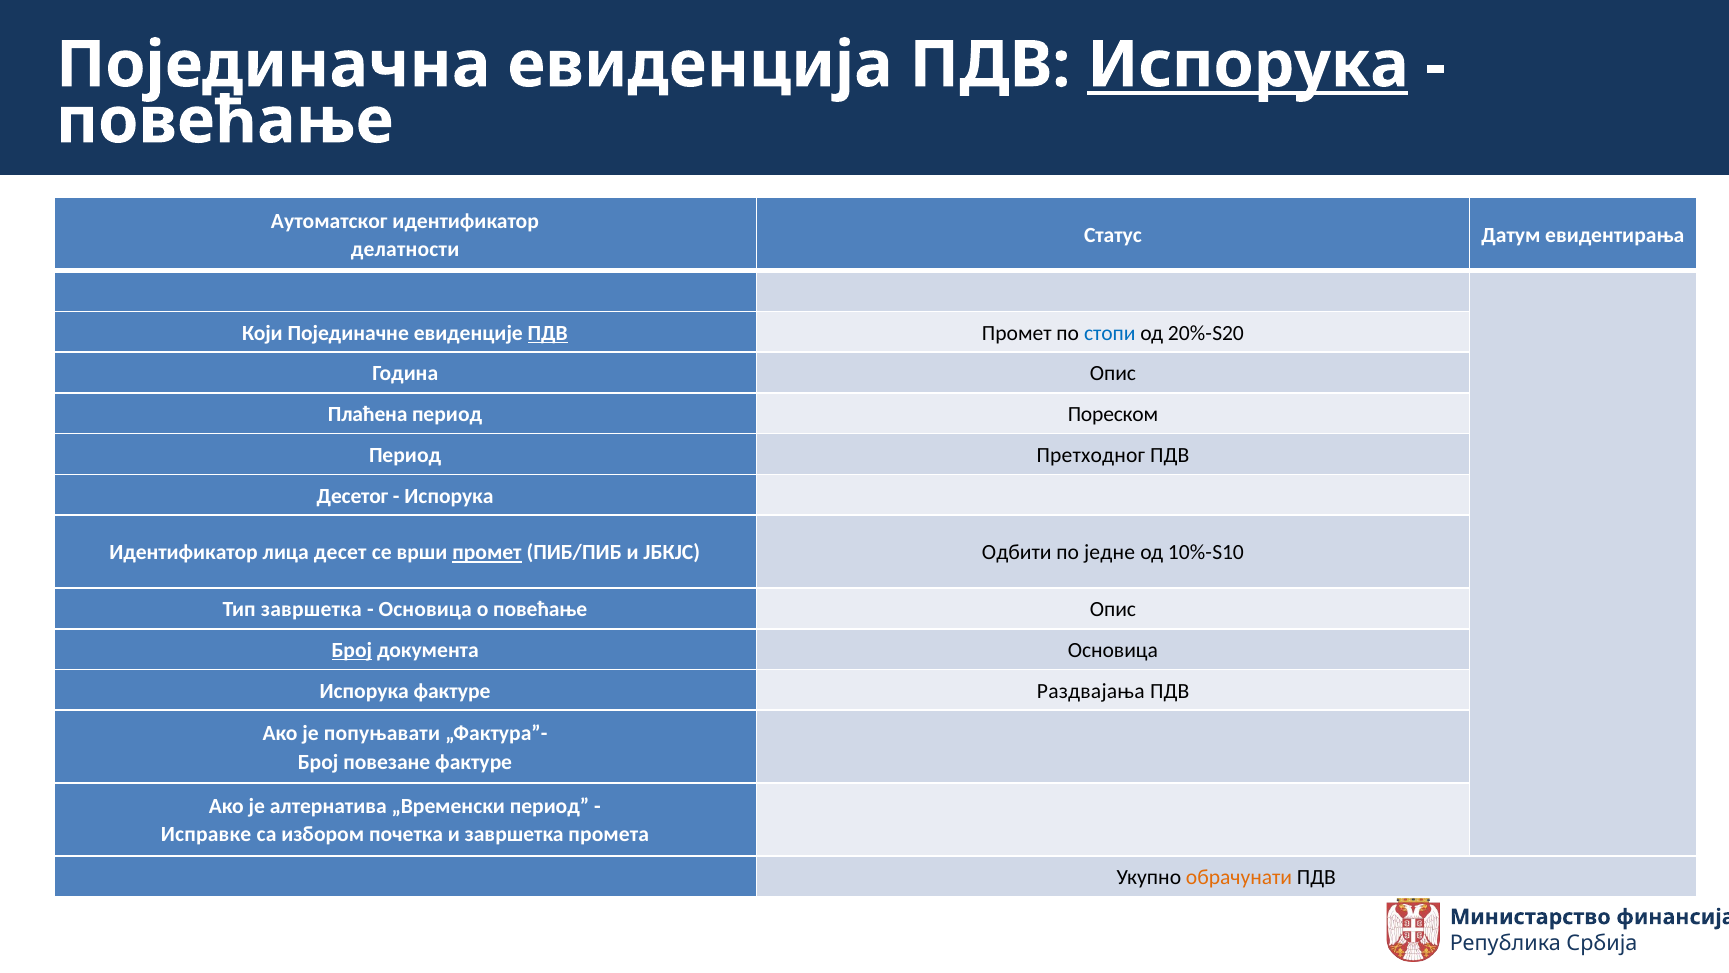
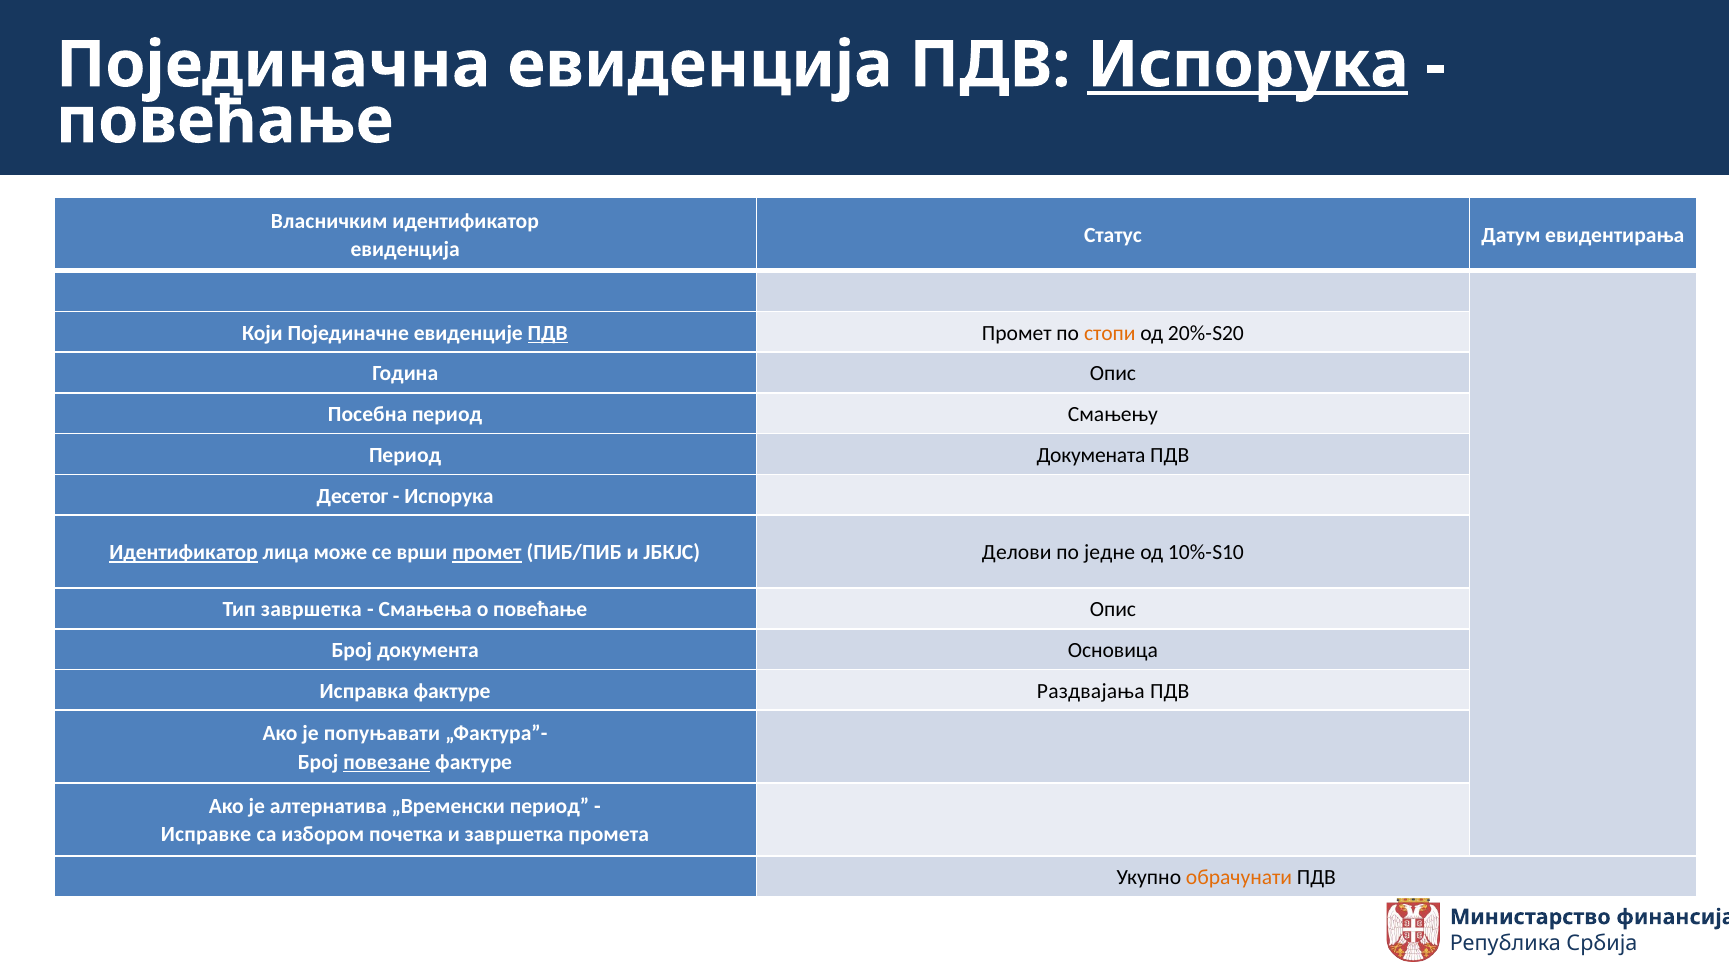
Аутоматског: Аутоматског -> Власничким
делатности at (405, 249): делатности -> евиденција
стопи colour: blue -> orange
Плаћена: Плаћена -> Посебна
Пореском: Пореском -> Смањењу
Претходног: Претходног -> Докумената
Идентификатор at (184, 552) underline: none -> present
десет: десет -> може
Одбити: Одбити -> Делови
Основица at (425, 609): Основица -> Смањења
Број at (352, 650) underline: present -> none
Испорука at (364, 691): Испорука -> Исправка
повезане underline: none -> present
